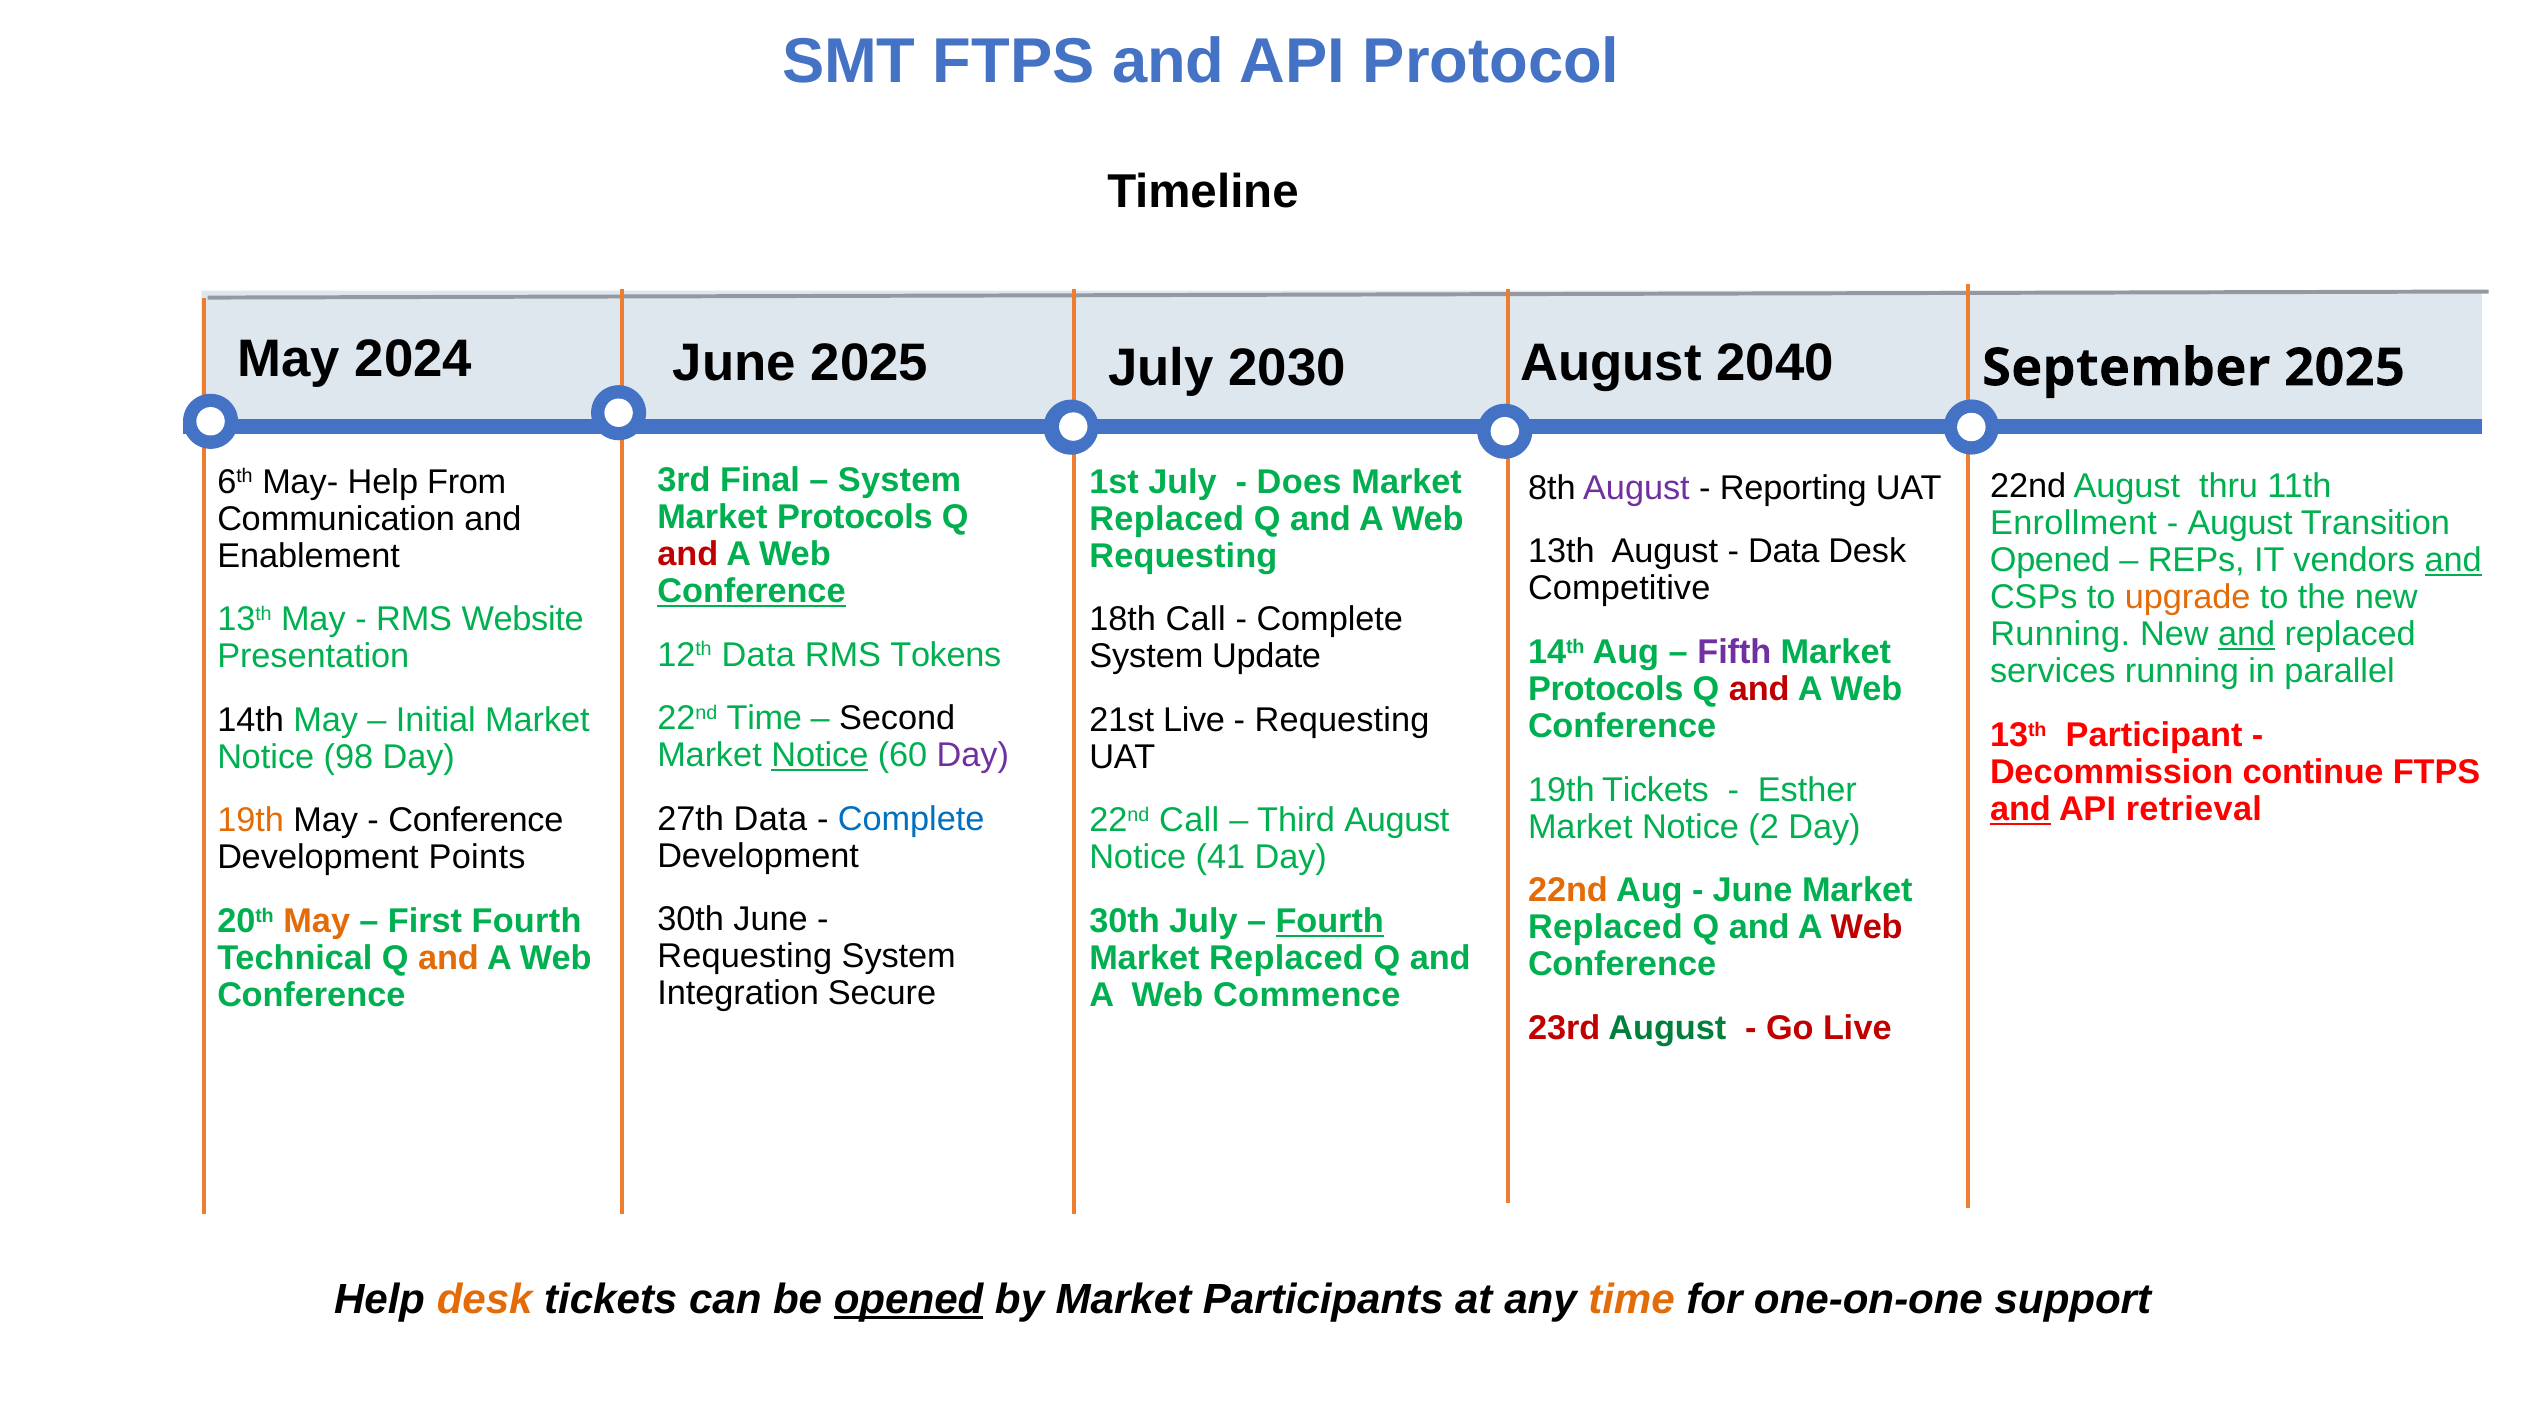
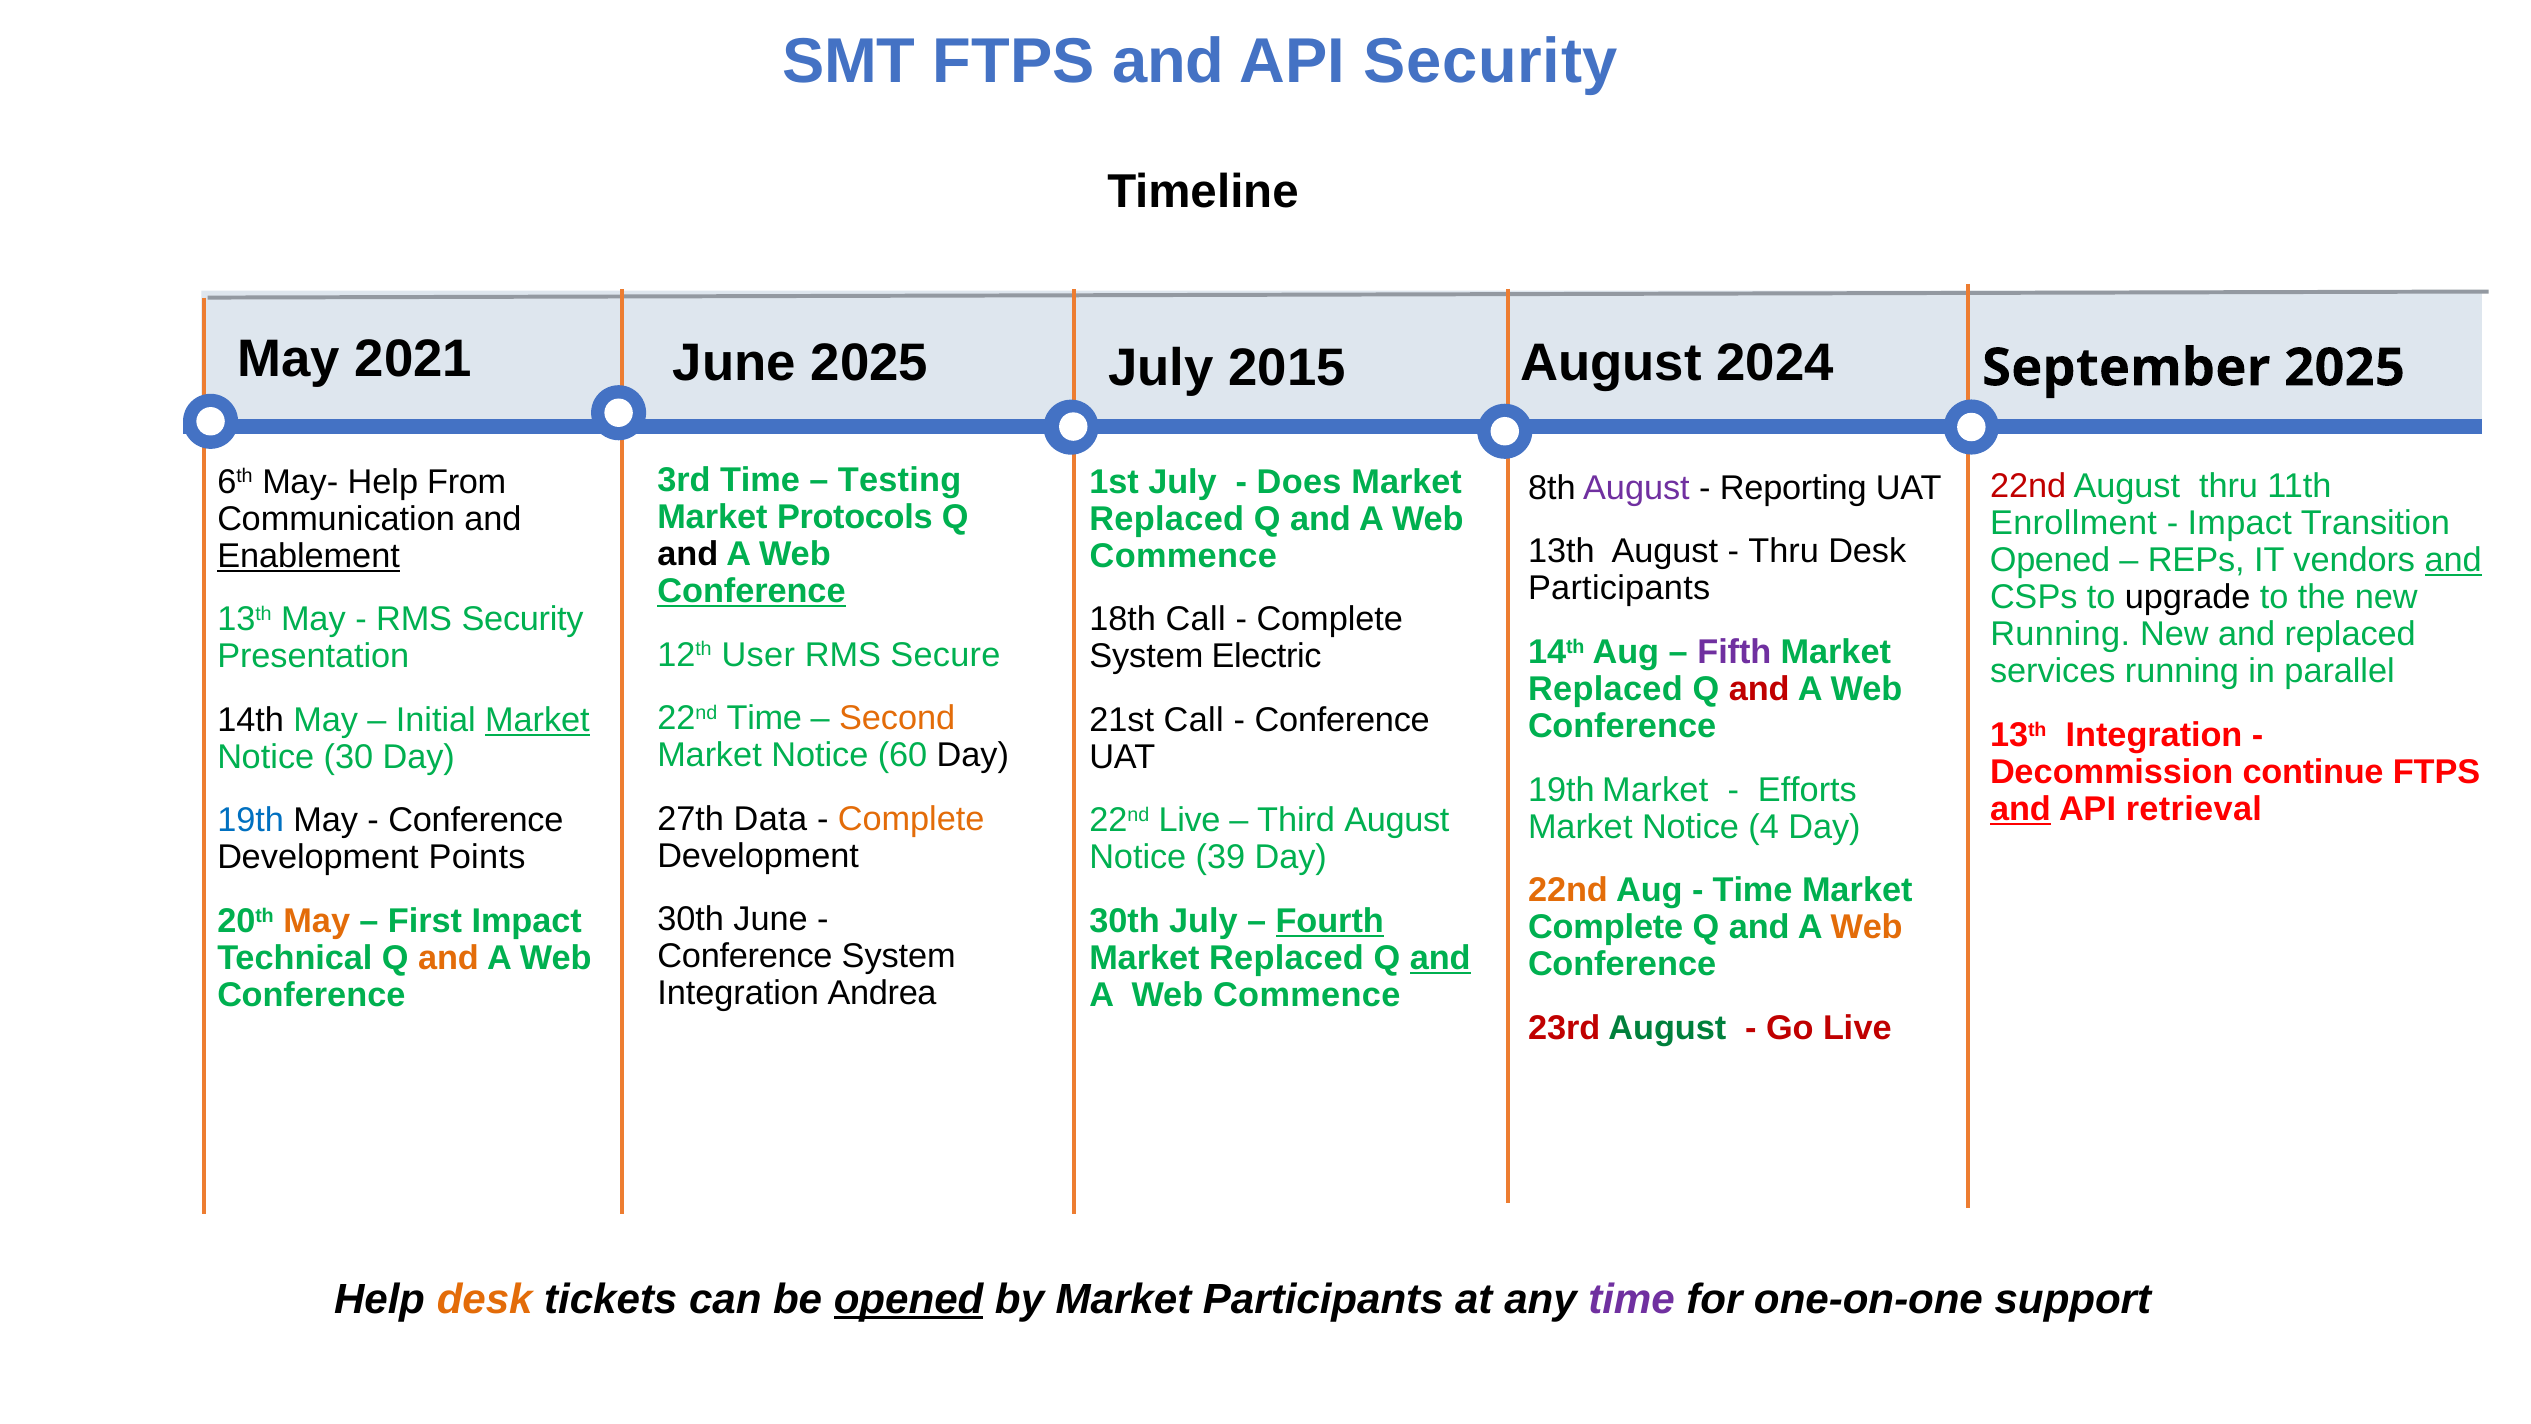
API Protocol: Protocol -> Security
2024: 2024 -> 2021
2040: 2040 -> 2024
2030: 2030 -> 2015
3rd Final: Final -> Time
System at (900, 480): System -> Testing
22nd at (2028, 486) colour: black -> red
August at (2240, 523): August -> Impact
Data at (1784, 551): Data -> Thru
and at (688, 554) colour: red -> black
Enablement underline: none -> present
Requesting at (1183, 556): Requesting -> Commence
Competitive at (1619, 588): Competitive -> Participants
upgrade colour: orange -> black
RMS Website: Website -> Security
and at (2247, 634) underline: present -> none
12th Data: Data -> User
Tokens: Tokens -> Secure
Update: Update -> Electric
Protocols at (1606, 689): Protocols -> Replaced
Second colour: black -> orange
Market at (537, 720) underline: none -> present
21st Live: Live -> Call
Requesting at (1342, 720): Requesting -> Conference
13th Participant: Participant -> Integration
Notice at (820, 755) underline: present -> none
Day at (973, 755) colour: purple -> black
98: 98 -> 30
19th Tickets: Tickets -> Market
Esther: Esther -> Efforts
Complete at (911, 819) colour: blue -> orange
19th at (251, 820) colour: orange -> blue
22nd Call: Call -> Live
2: 2 -> 4
41: 41 -> 39
June at (1753, 890): June -> Time
First Fourth: Fourth -> Impact
Replaced at (1605, 927): Replaced -> Complete
Web at (1867, 927) colour: red -> orange
Requesting at (745, 956): Requesting -> Conference
and at (1440, 958) underline: none -> present
Secure: Secure -> Andrea
time at (1632, 1299) colour: orange -> purple
